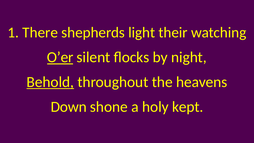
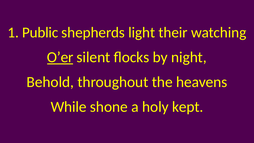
There: There -> Public
Behold underline: present -> none
Down: Down -> While
